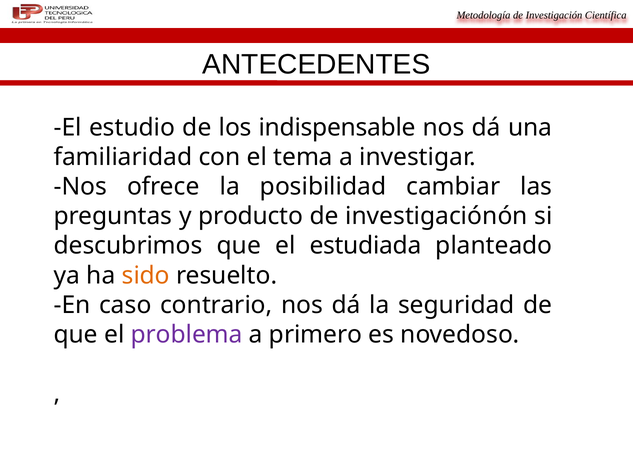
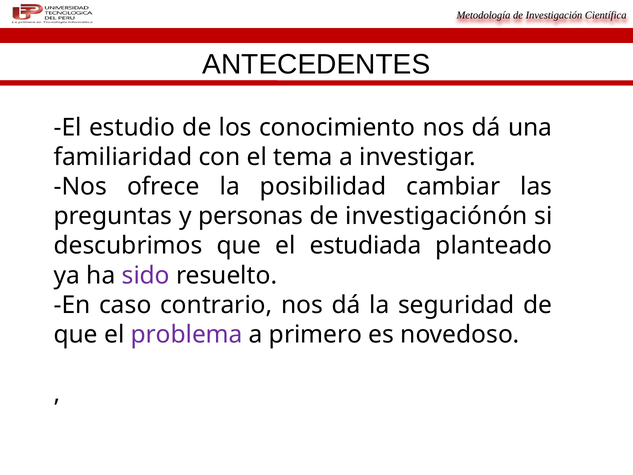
indispensable: indispensable -> conocimiento
producto: producto -> personas
sido colour: orange -> purple
